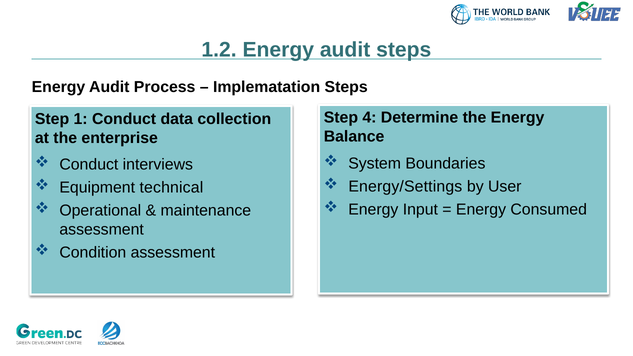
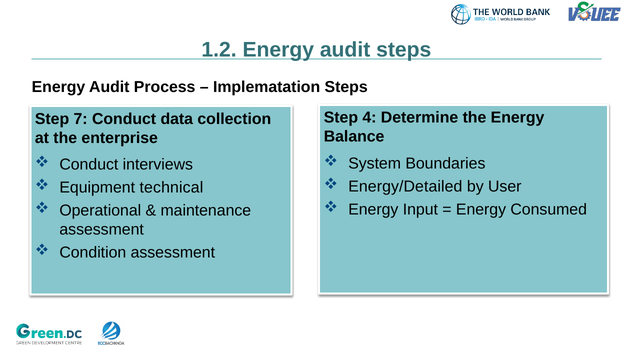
1: 1 -> 7
Energy/Settings: Energy/Settings -> Energy/Detailed
